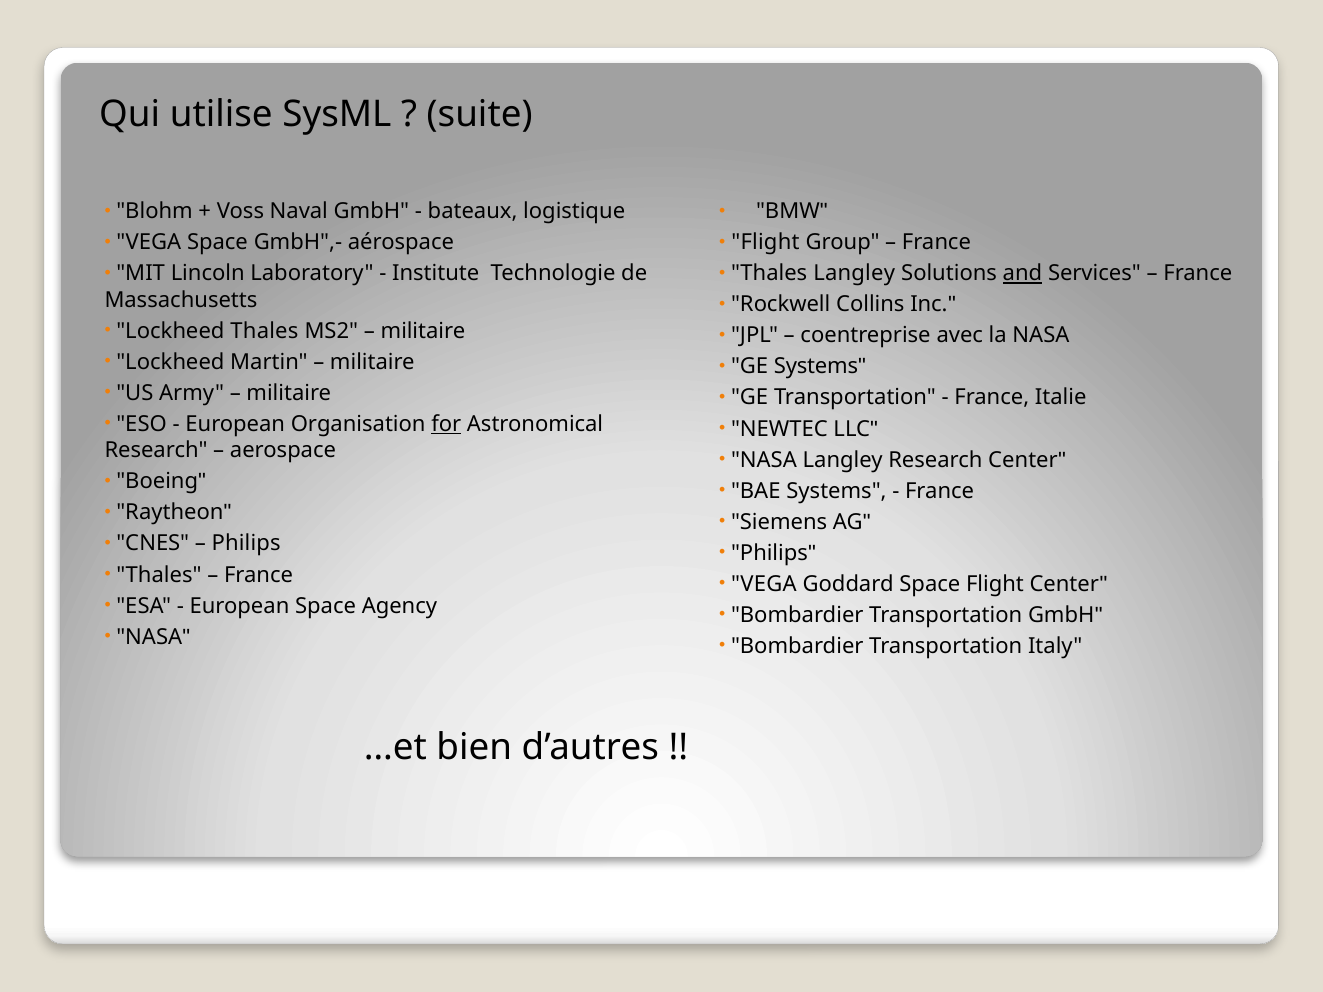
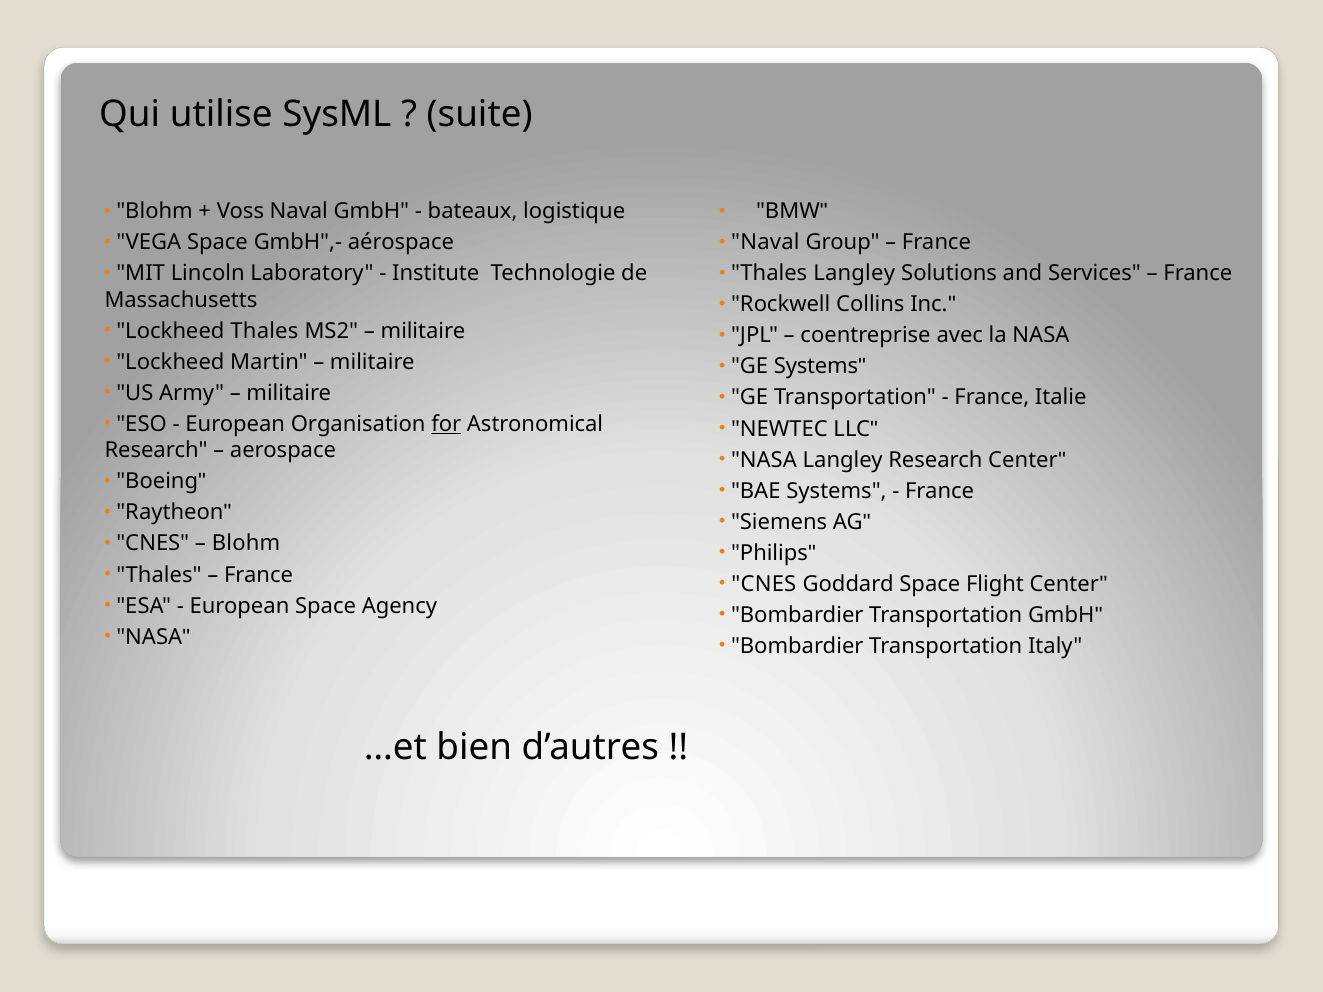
Flight at (765, 243): Flight -> Naval
and underline: present -> none
Philips at (246, 544): Philips -> Blohm
VEGA at (764, 584): VEGA -> CNES
